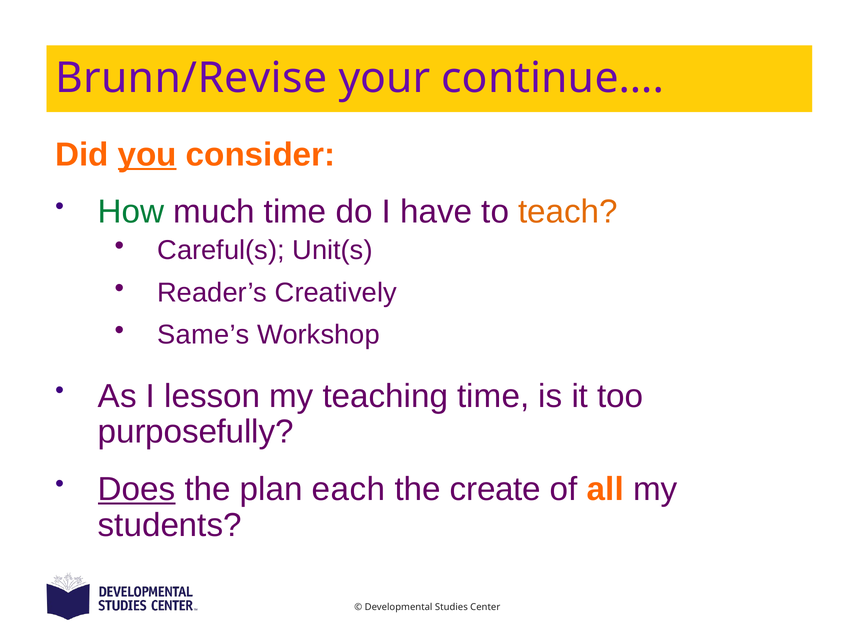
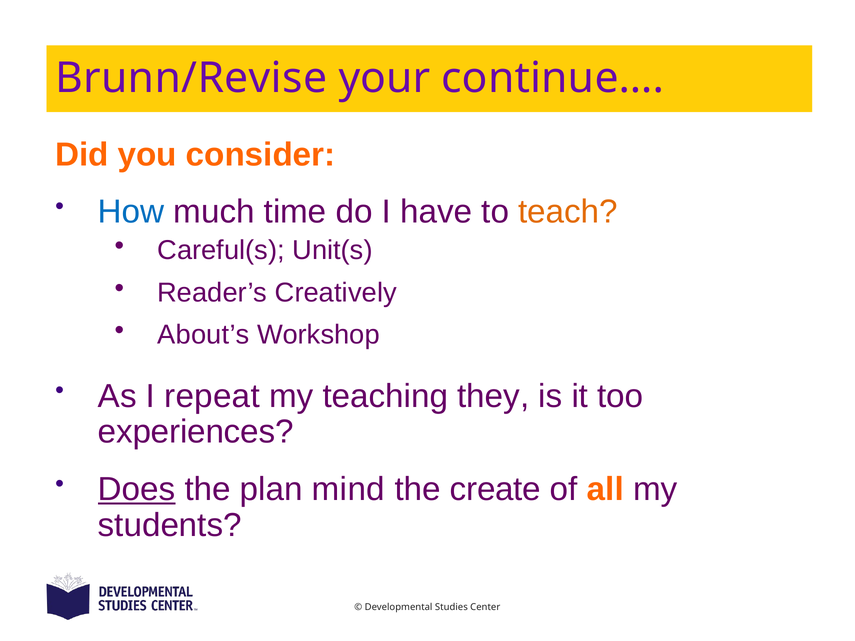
you underline: present -> none
How colour: green -> blue
Same’s: Same’s -> About’s
lesson: lesson -> repeat
teaching time: time -> they
purposefully: purposefully -> experiences
each: each -> mind
